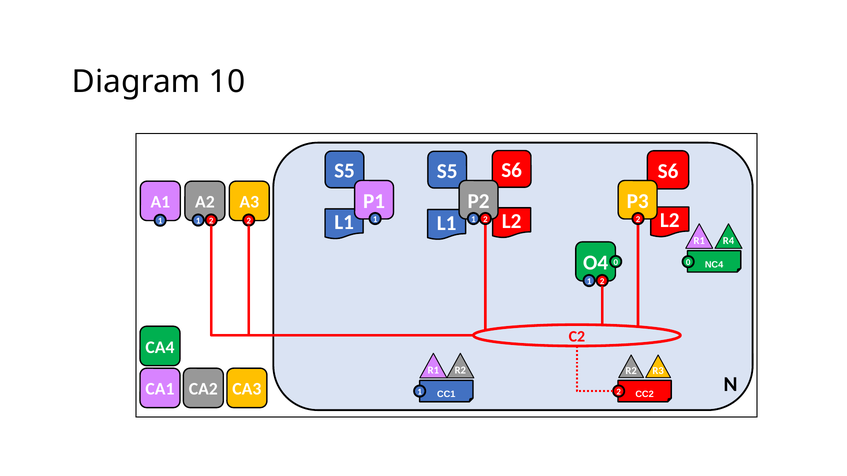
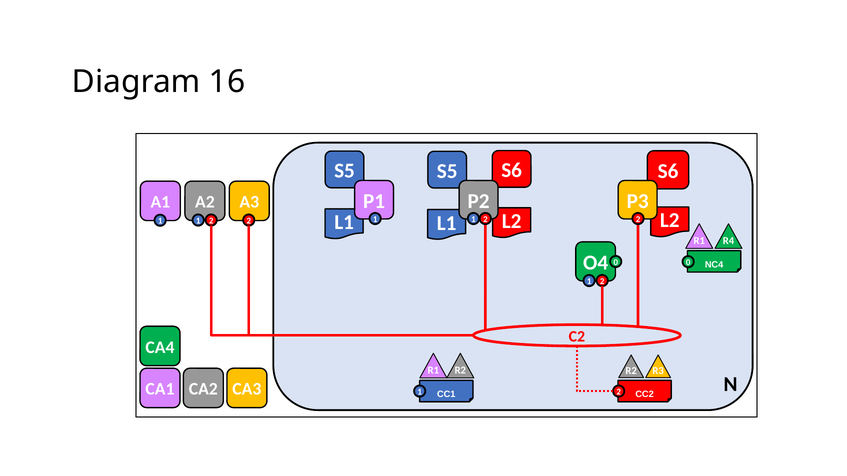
10: 10 -> 16
